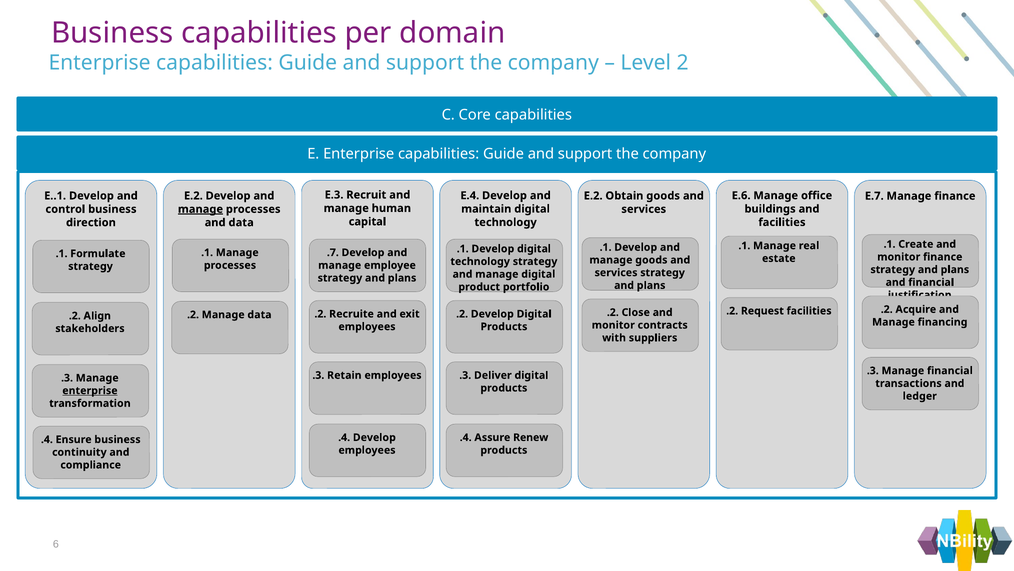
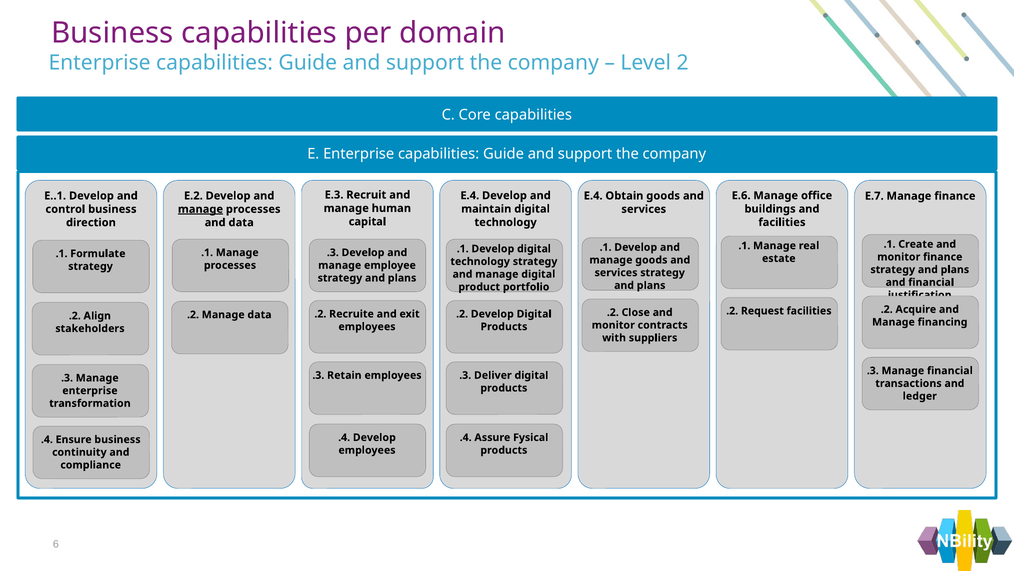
E.2 at (593, 196): E.2 -> E.4
.7 at (333, 252): .7 -> .3
enterprise at (90, 390) underline: present -> none
Renew: Renew -> Fysical
